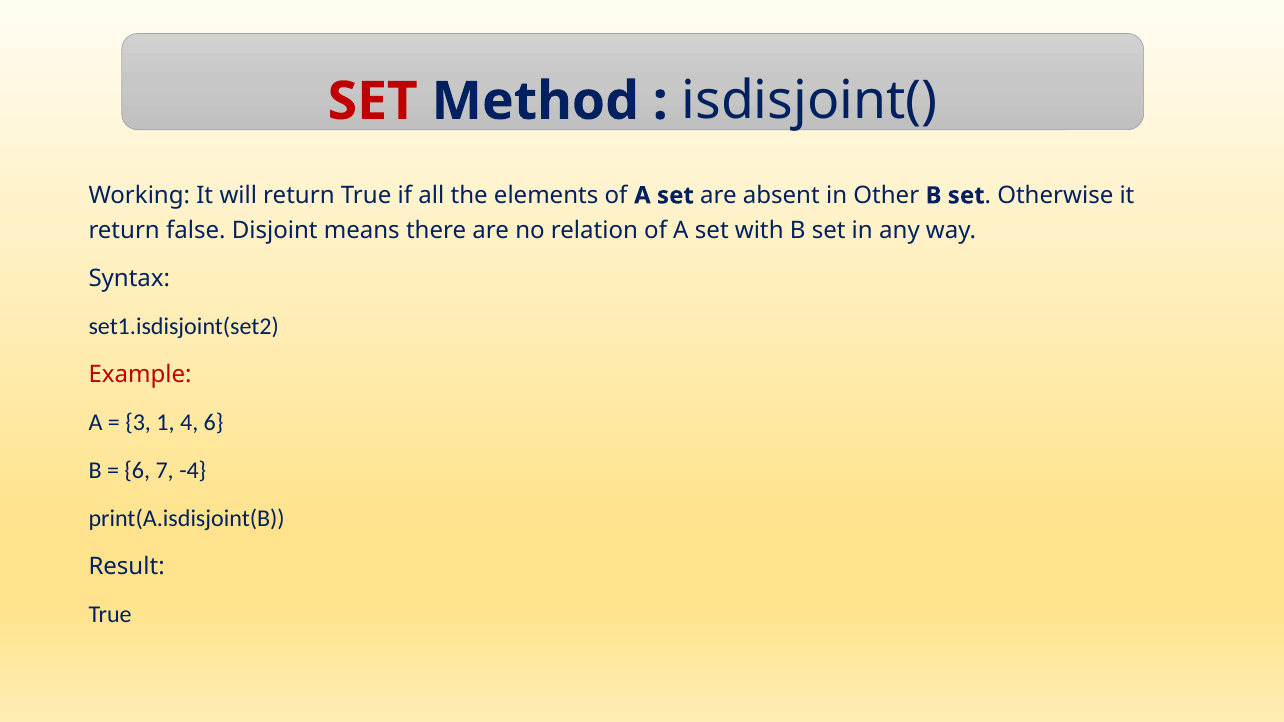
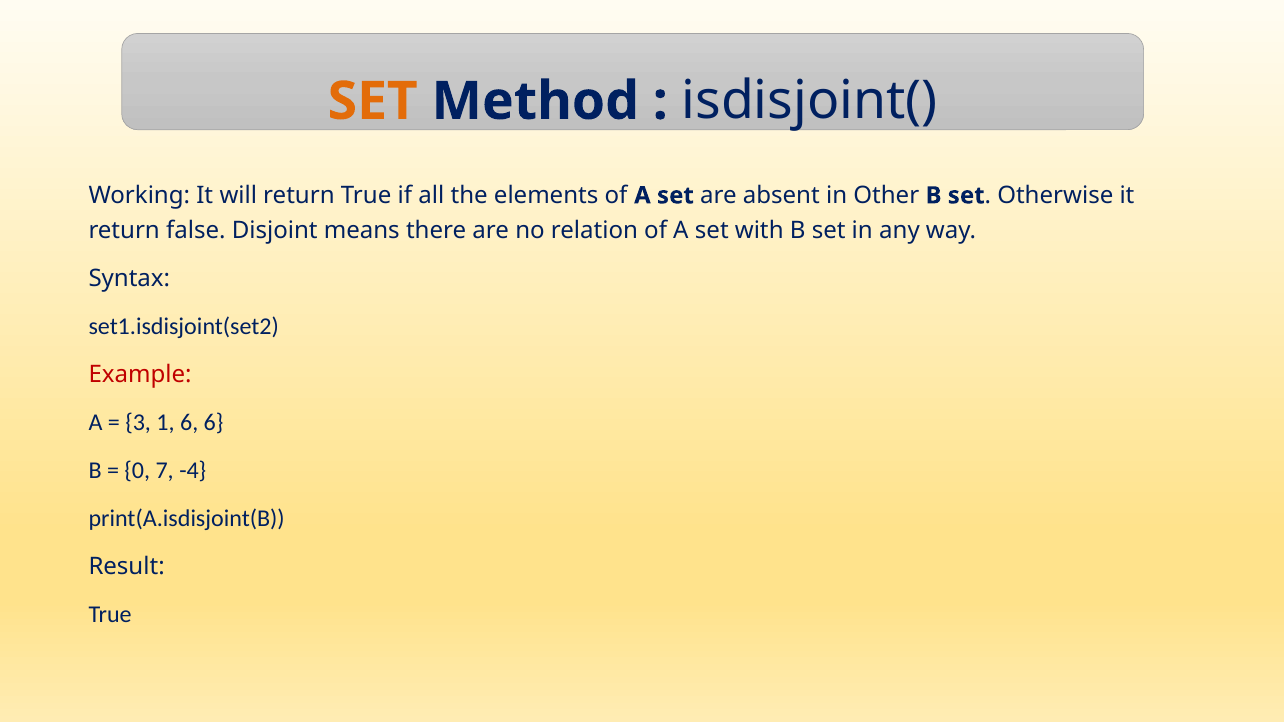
SET at (373, 101) colour: red -> orange
1 4: 4 -> 6
6 at (137, 470): 6 -> 0
